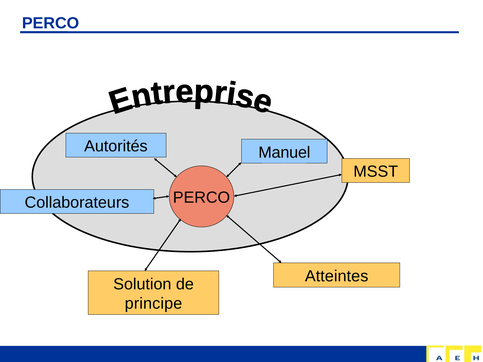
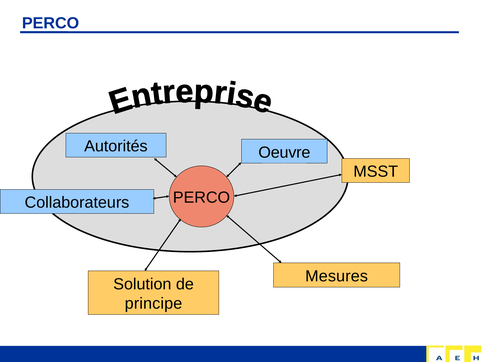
Manuel: Manuel -> Oeuvre
Atteintes: Atteintes -> Mesures
